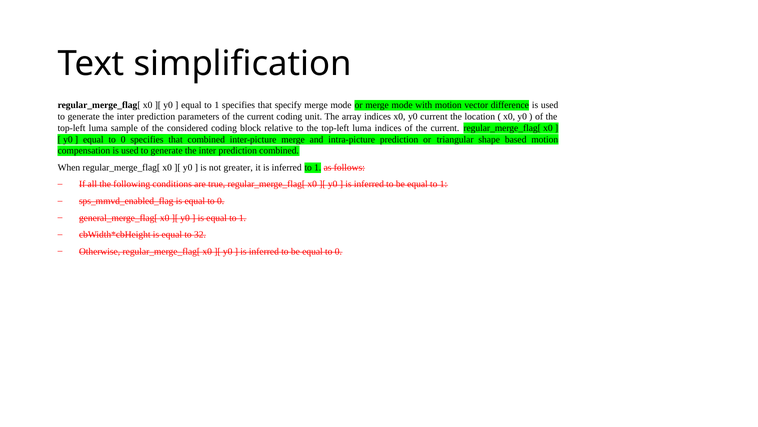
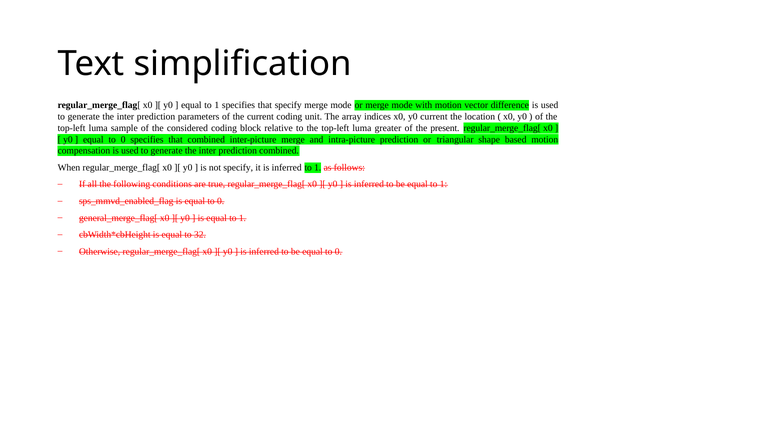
luma indices: indices -> greater
current at (445, 128): current -> present
not greater: greater -> specify
